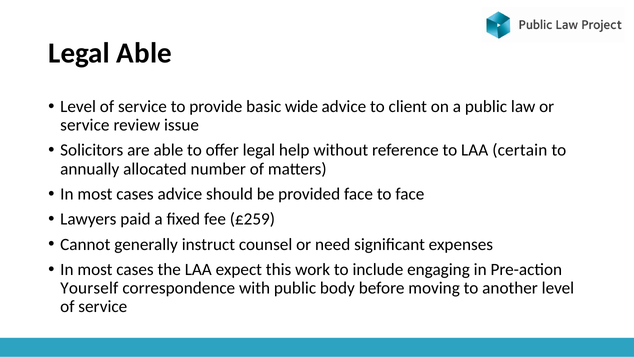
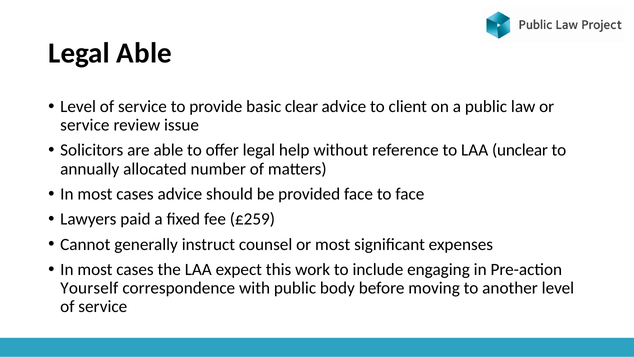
wide: wide -> clear
certain: certain -> unclear
or need: need -> most
